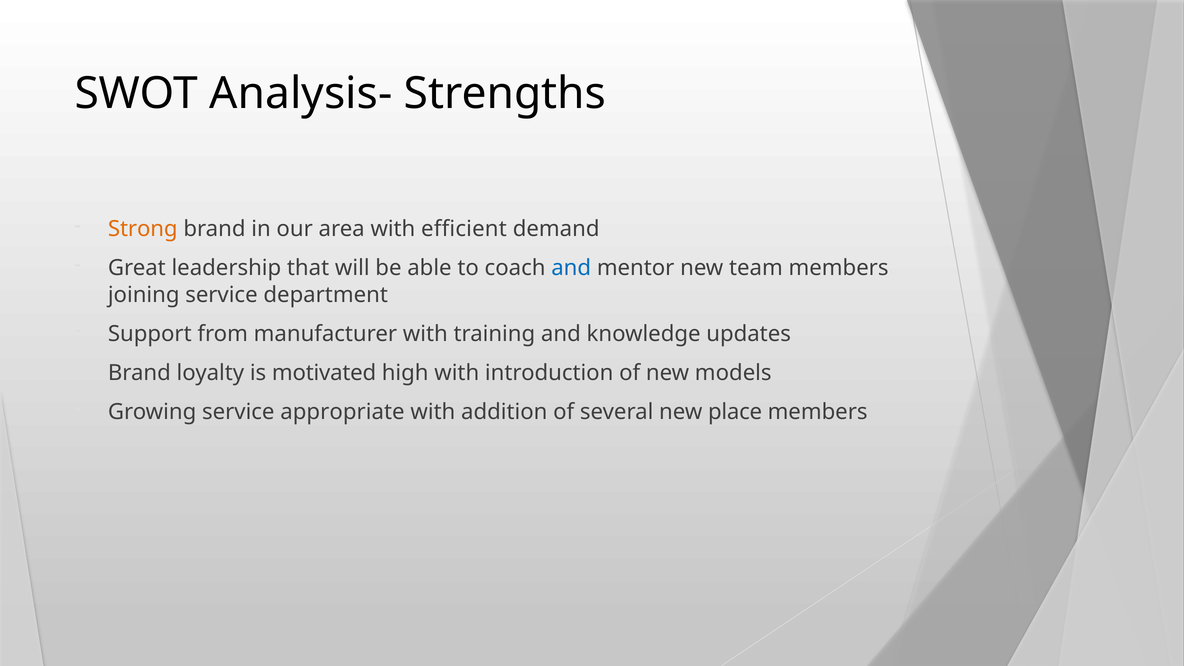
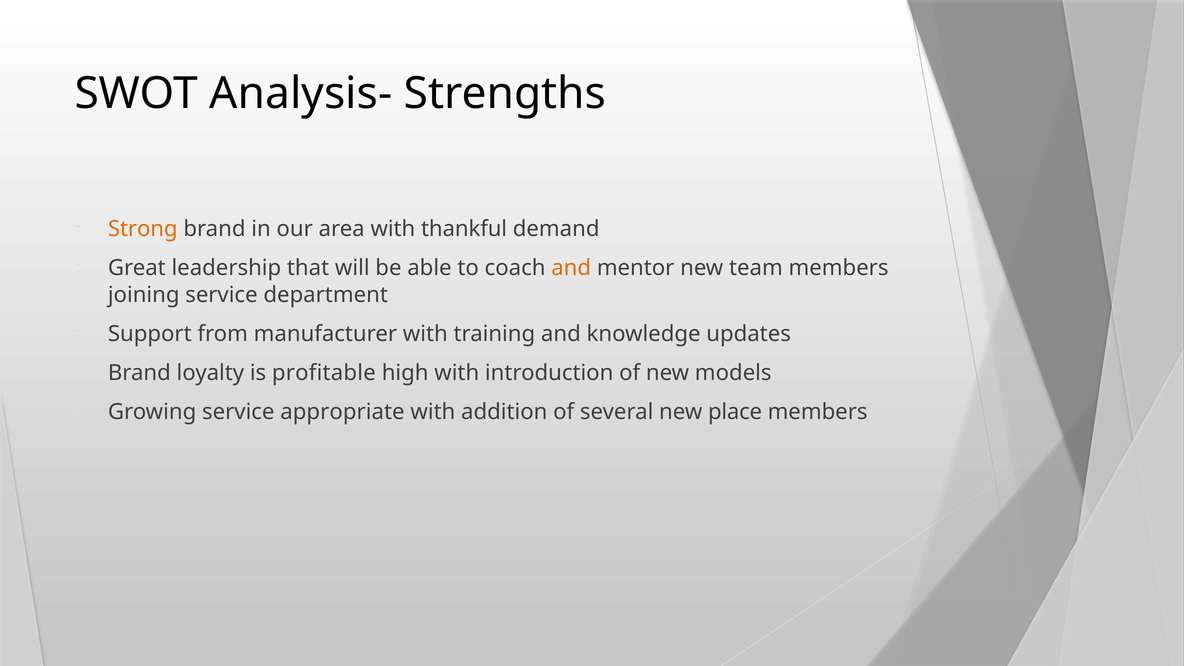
efficient: efficient -> thankful
and at (571, 268) colour: blue -> orange
motivated: motivated -> profitable
